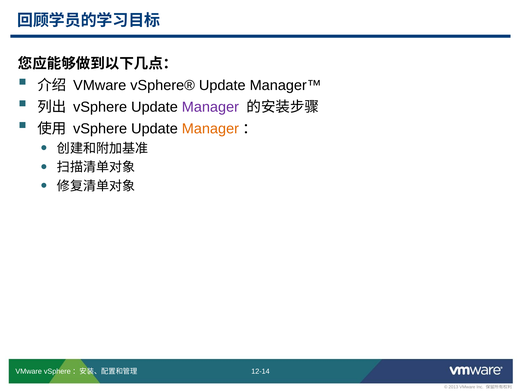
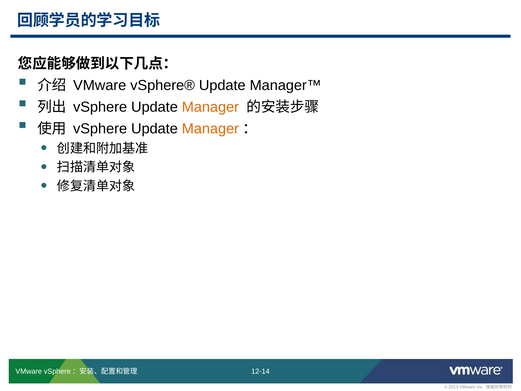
Manager at (210, 107) colour: purple -> orange
